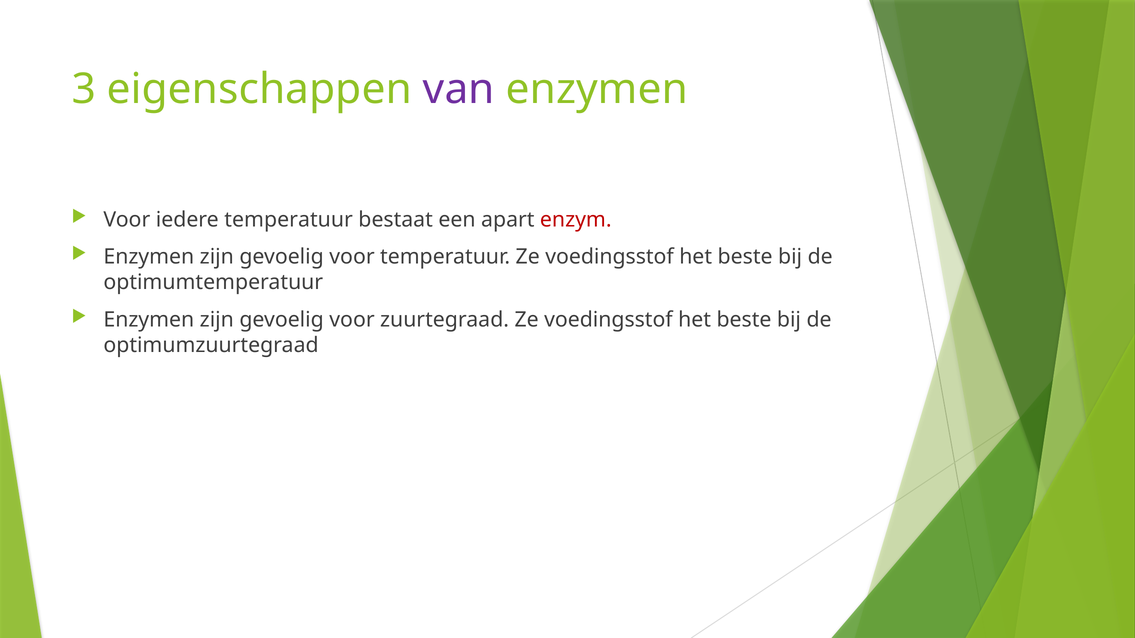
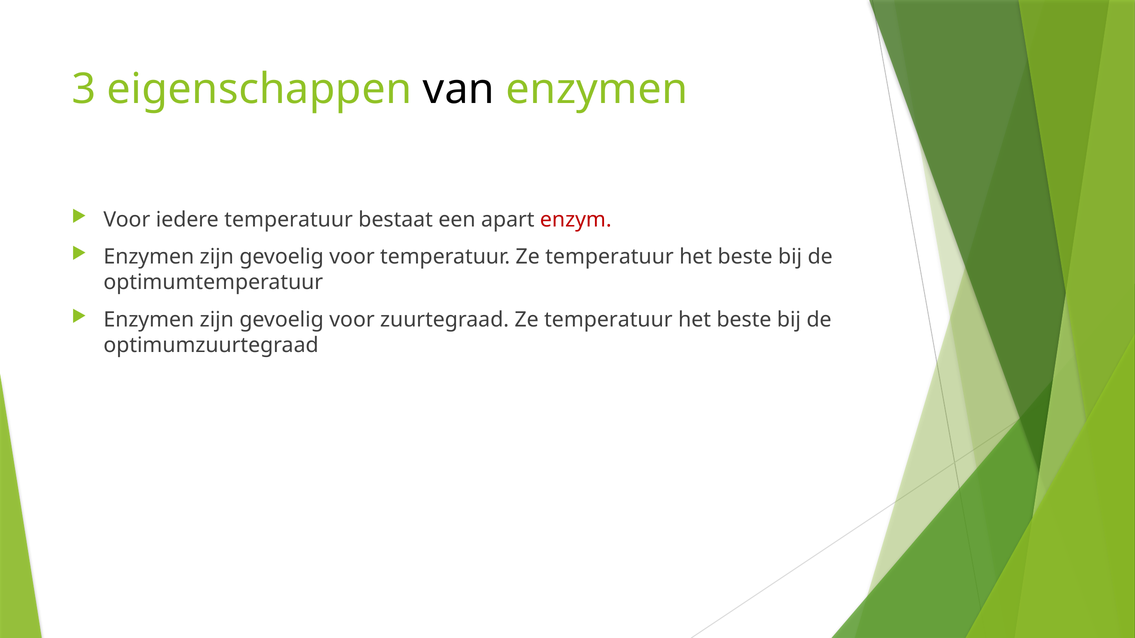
van colour: purple -> black
temperatuur Ze voedingsstof: voedingsstof -> temperatuur
zuurtegraad Ze voedingsstof: voedingsstof -> temperatuur
